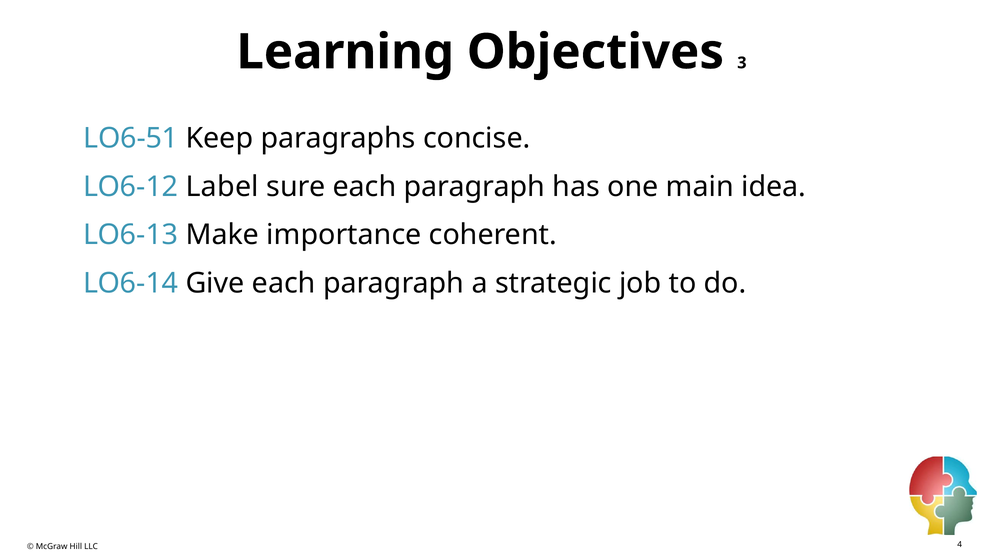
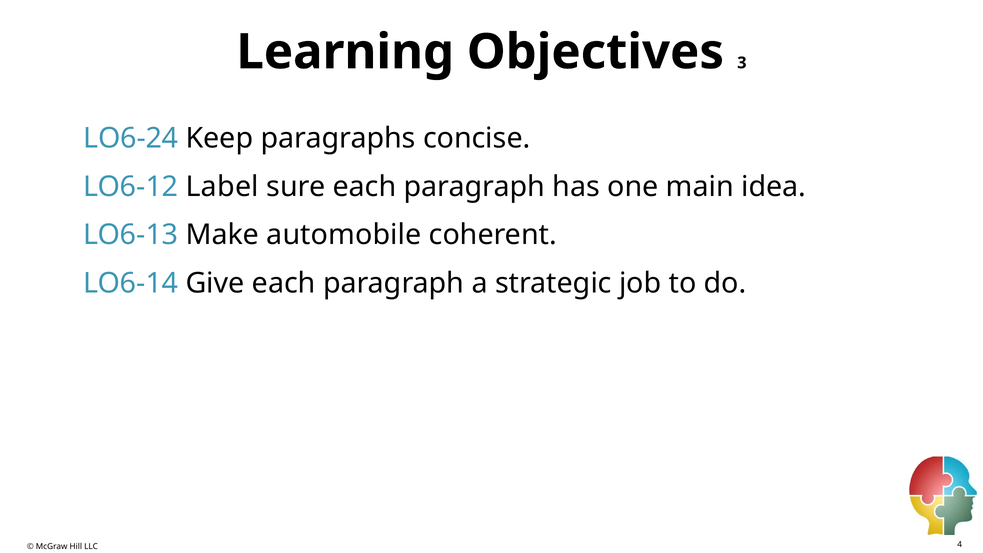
LO6-51: LO6-51 -> LO6-24
importance: importance -> automobile
